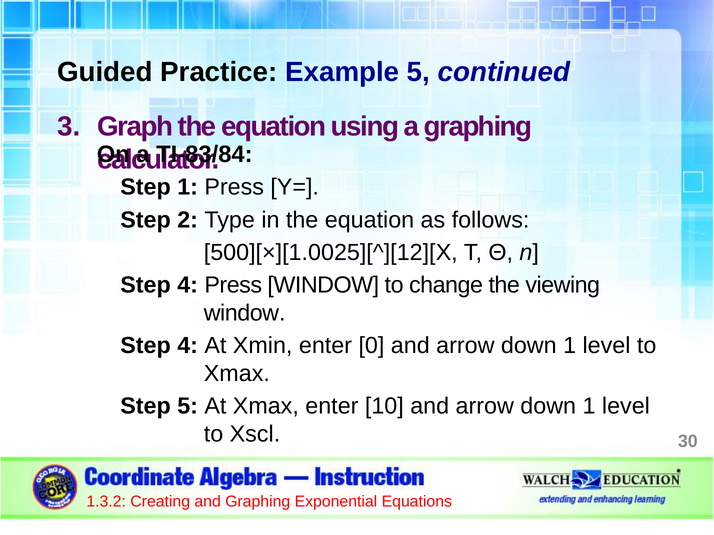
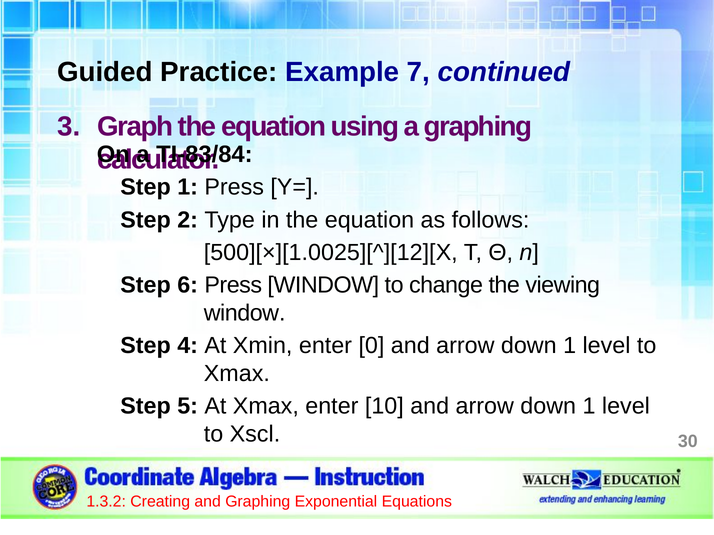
Example 5: 5 -> 7
4 at (188, 285): 4 -> 6
